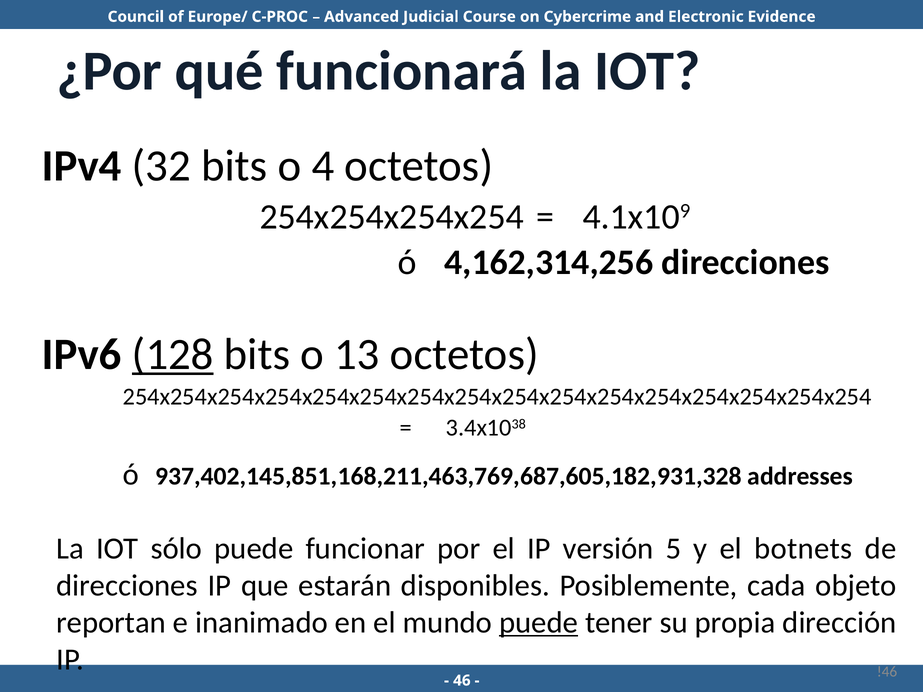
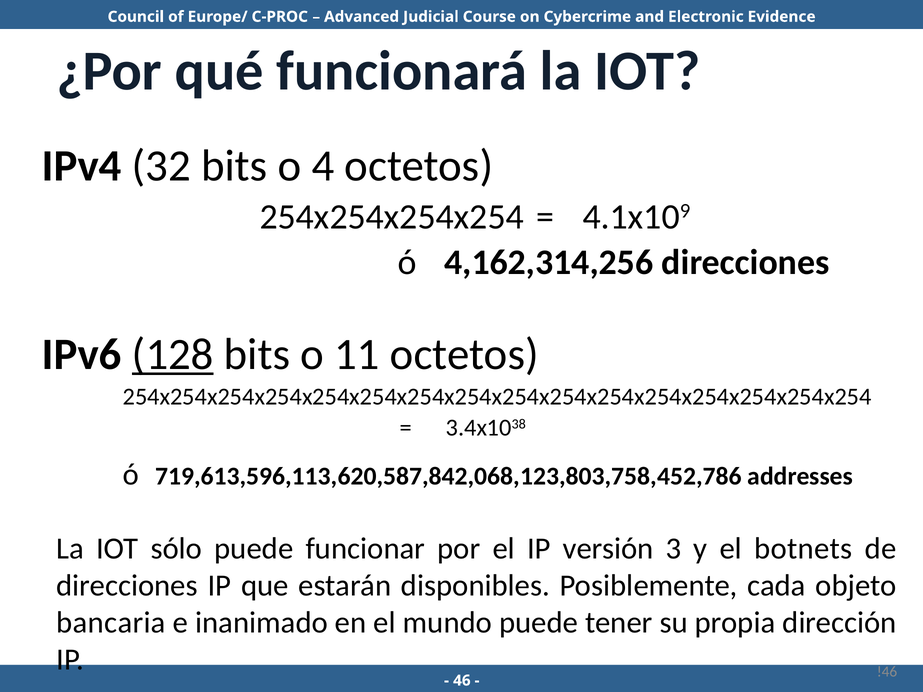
13: 13 -> 11
937,402,145,851,168,211,463,769,687,605,182,931,328: 937,402,145,851,168,211,463,769,687,605,182,931,328 -> 719,613,596,113,620,587,842,068,123,803,758,452,786
5: 5 -> 3
reportan: reportan -> bancaria
puede at (539, 623) underline: present -> none
